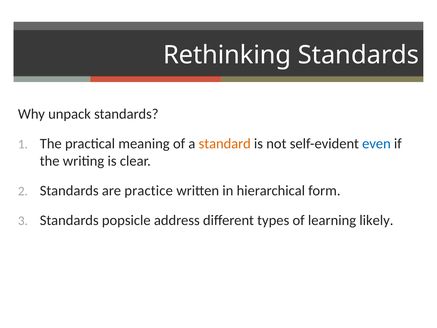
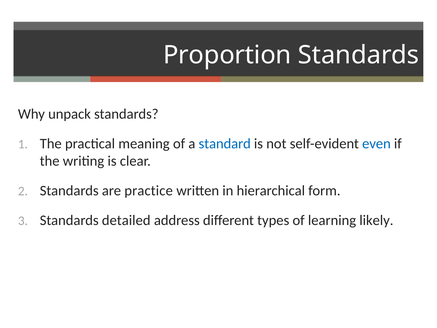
Rethinking: Rethinking -> Proportion
standard colour: orange -> blue
popsicle: popsicle -> detailed
